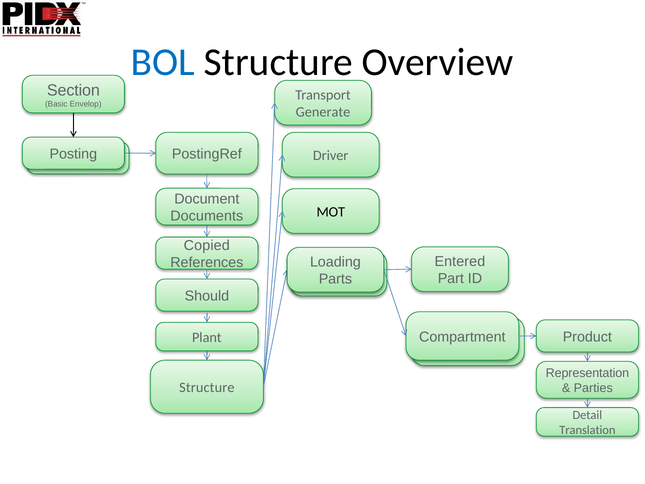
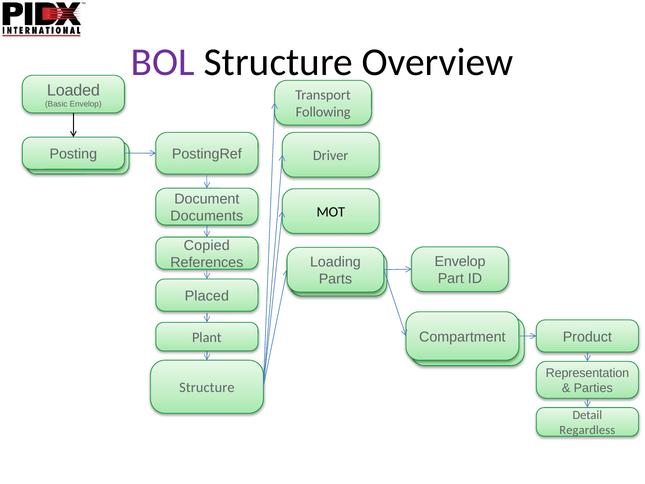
BOL colour: blue -> purple
Section: Section -> Loaded
Generate: Generate -> Following
Entered at (460, 261): Entered -> Envelop
Should: Should -> Placed
Translation: Translation -> Regardless
